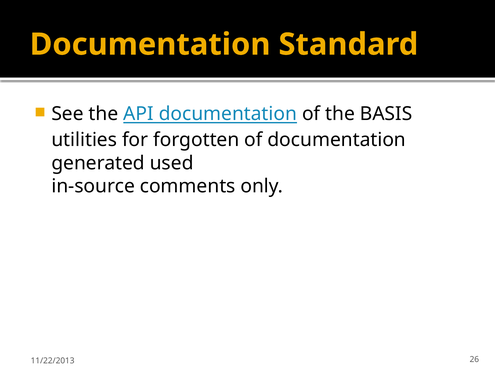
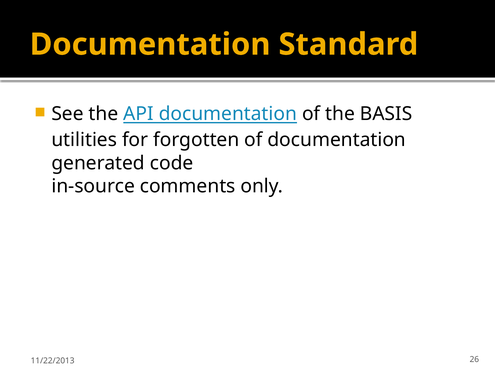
used: used -> code
